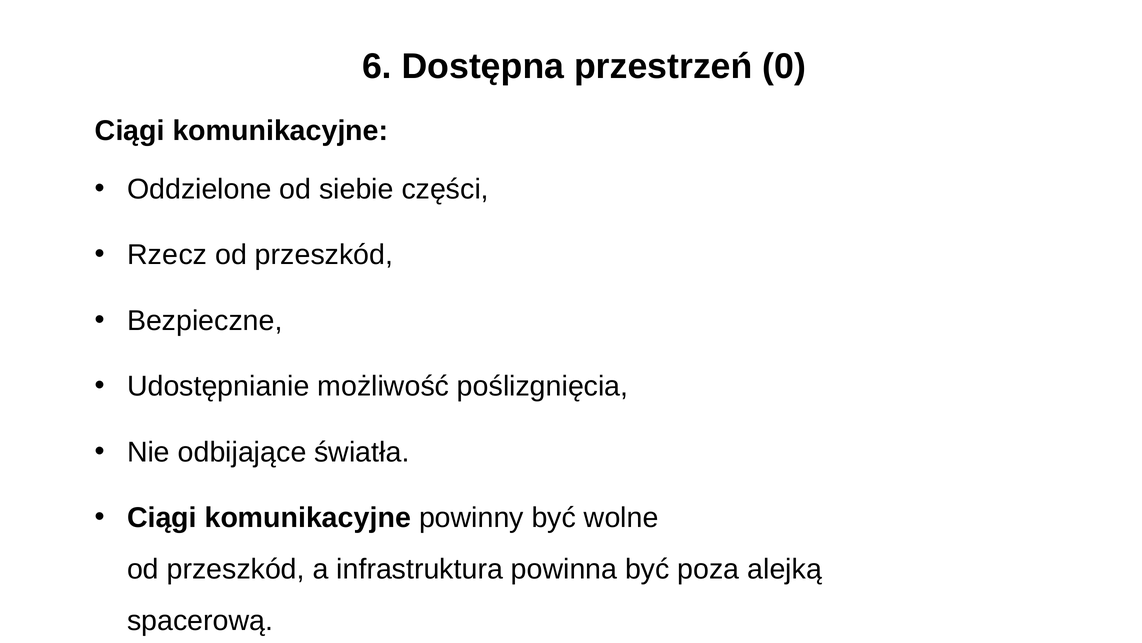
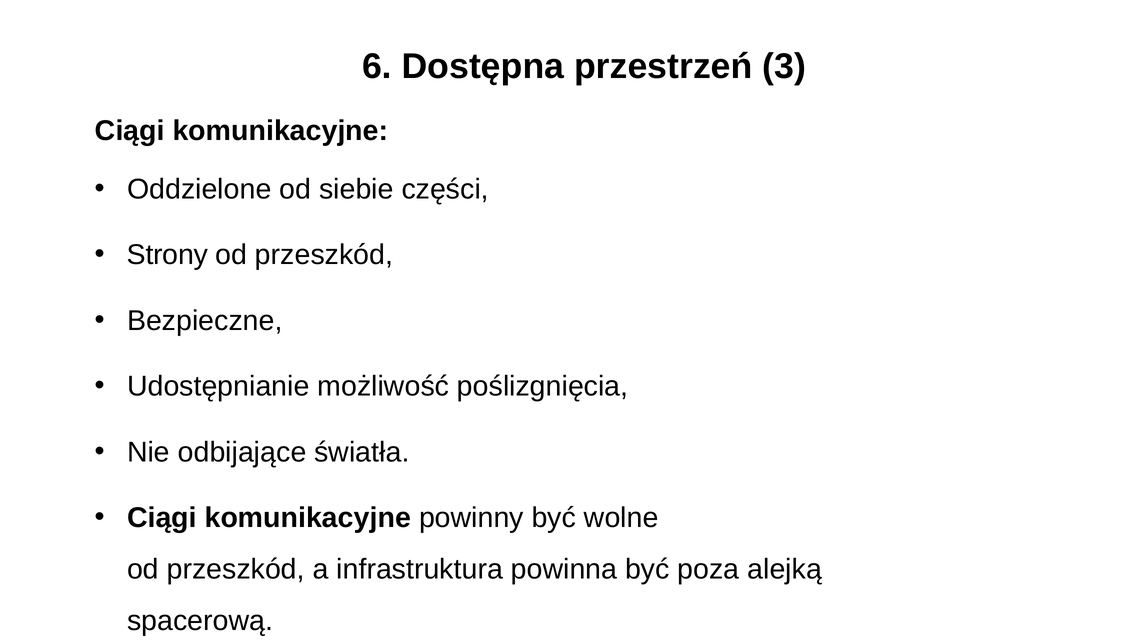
0: 0 -> 3
Rzecz: Rzecz -> Strony
